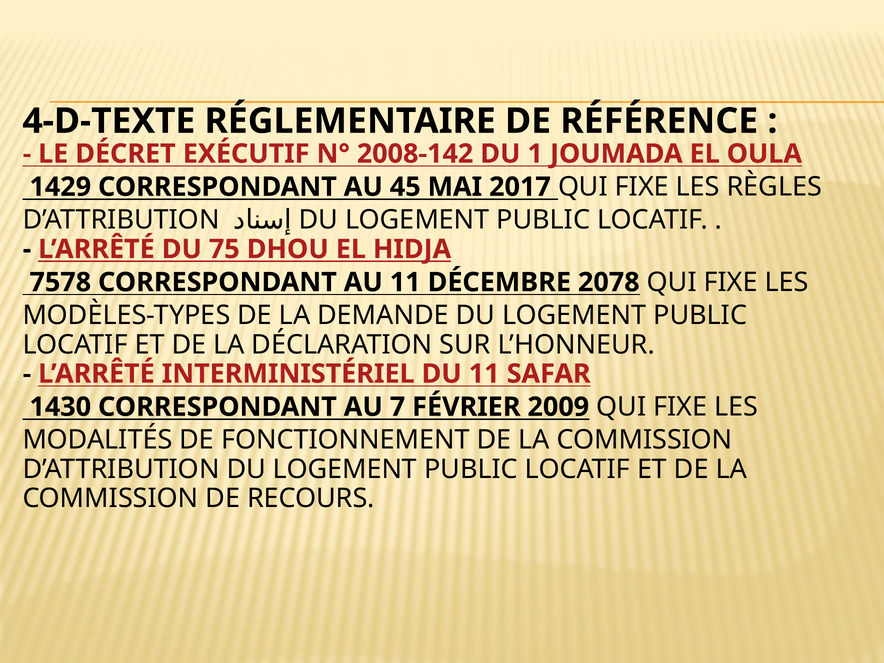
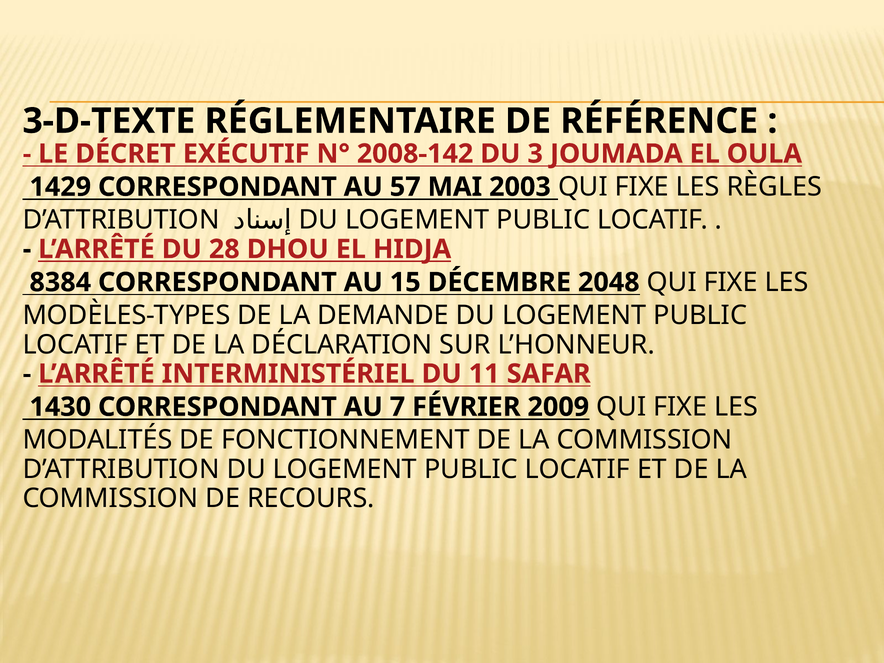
4-D-TEXTE: 4-D-TEXTE -> 3-D-TEXTE
1: 1 -> 3
45: 45 -> 57
2017: 2017 -> 2003
75: 75 -> 28
7578: 7578 -> 8384
AU 11: 11 -> 15
2078: 2078 -> 2048
